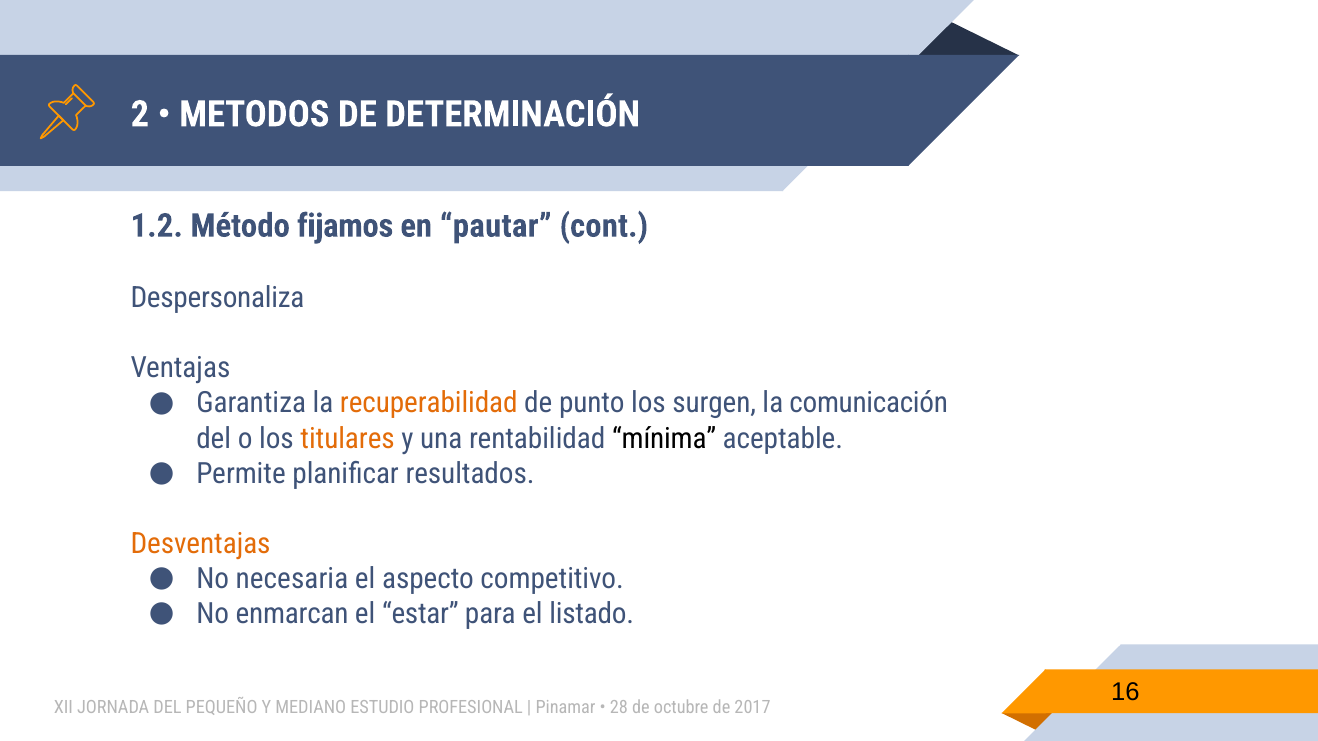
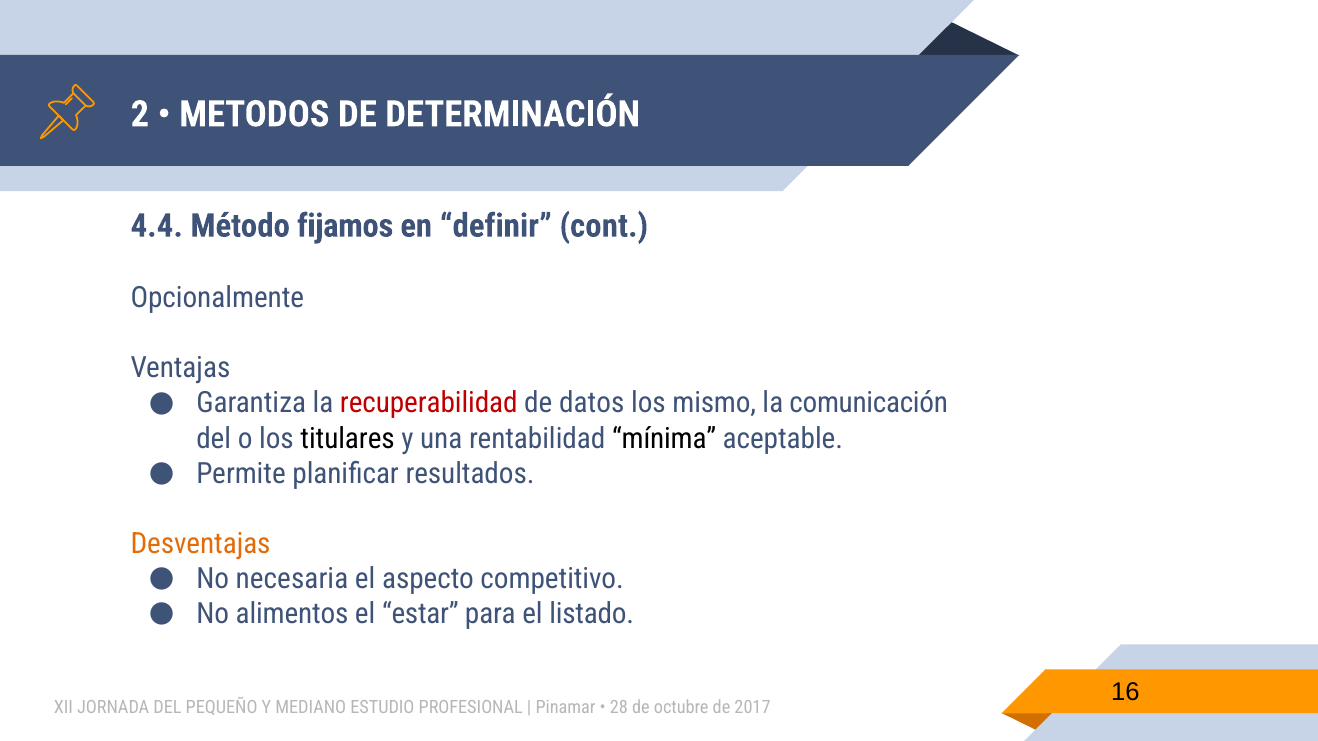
1.2: 1.2 -> 4.4
pautar: pautar -> definir
Despersonaliza: Despersonaliza -> Opcionalmente
recuperabilidad colour: orange -> red
punto: punto -> datos
surgen: surgen -> mismo
titulares colour: orange -> black
enmarcan: enmarcan -> alimentos
